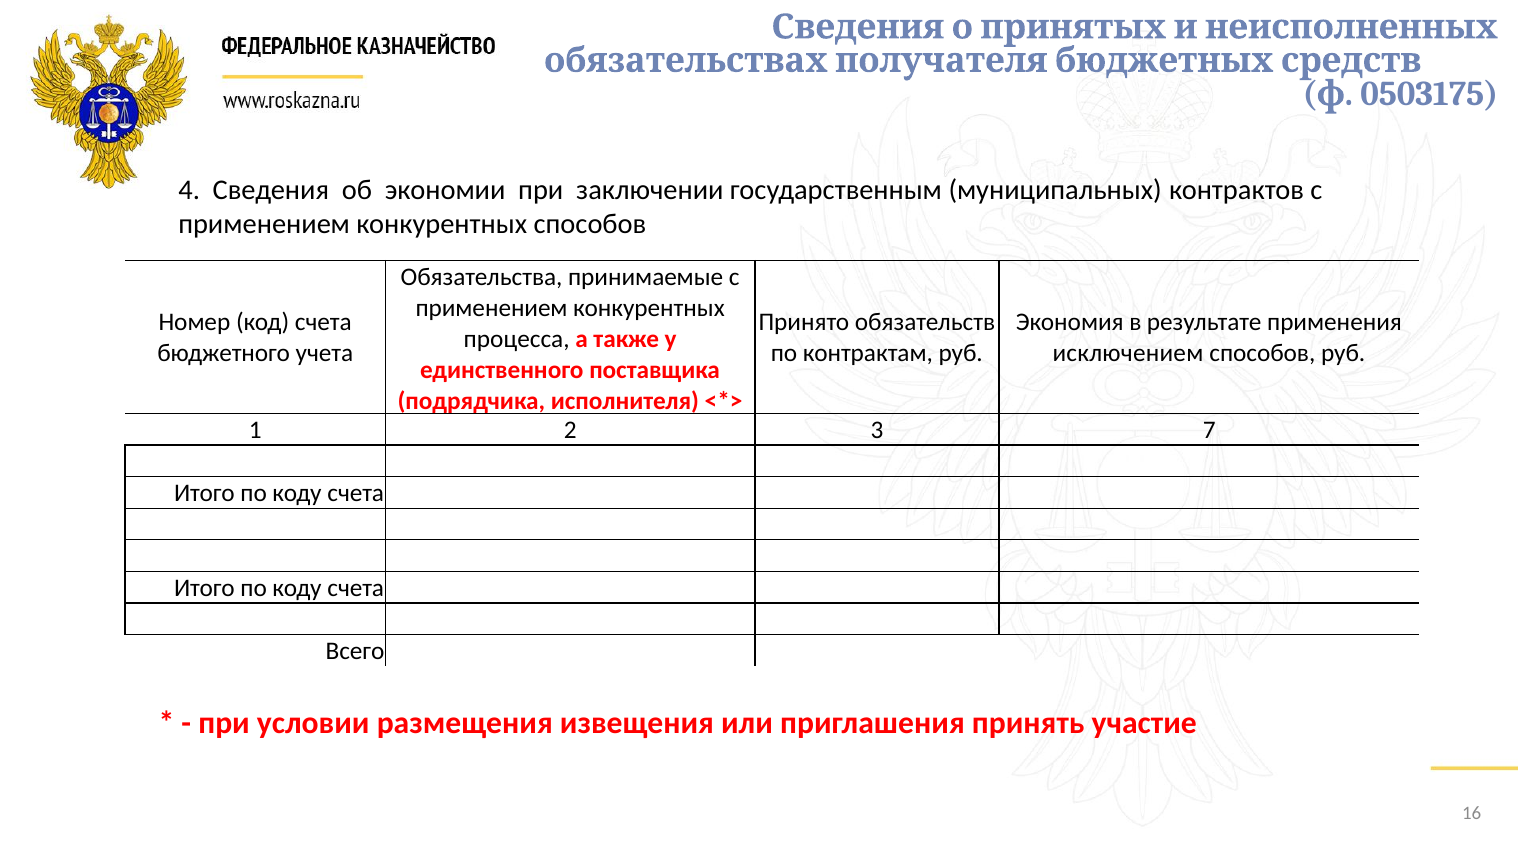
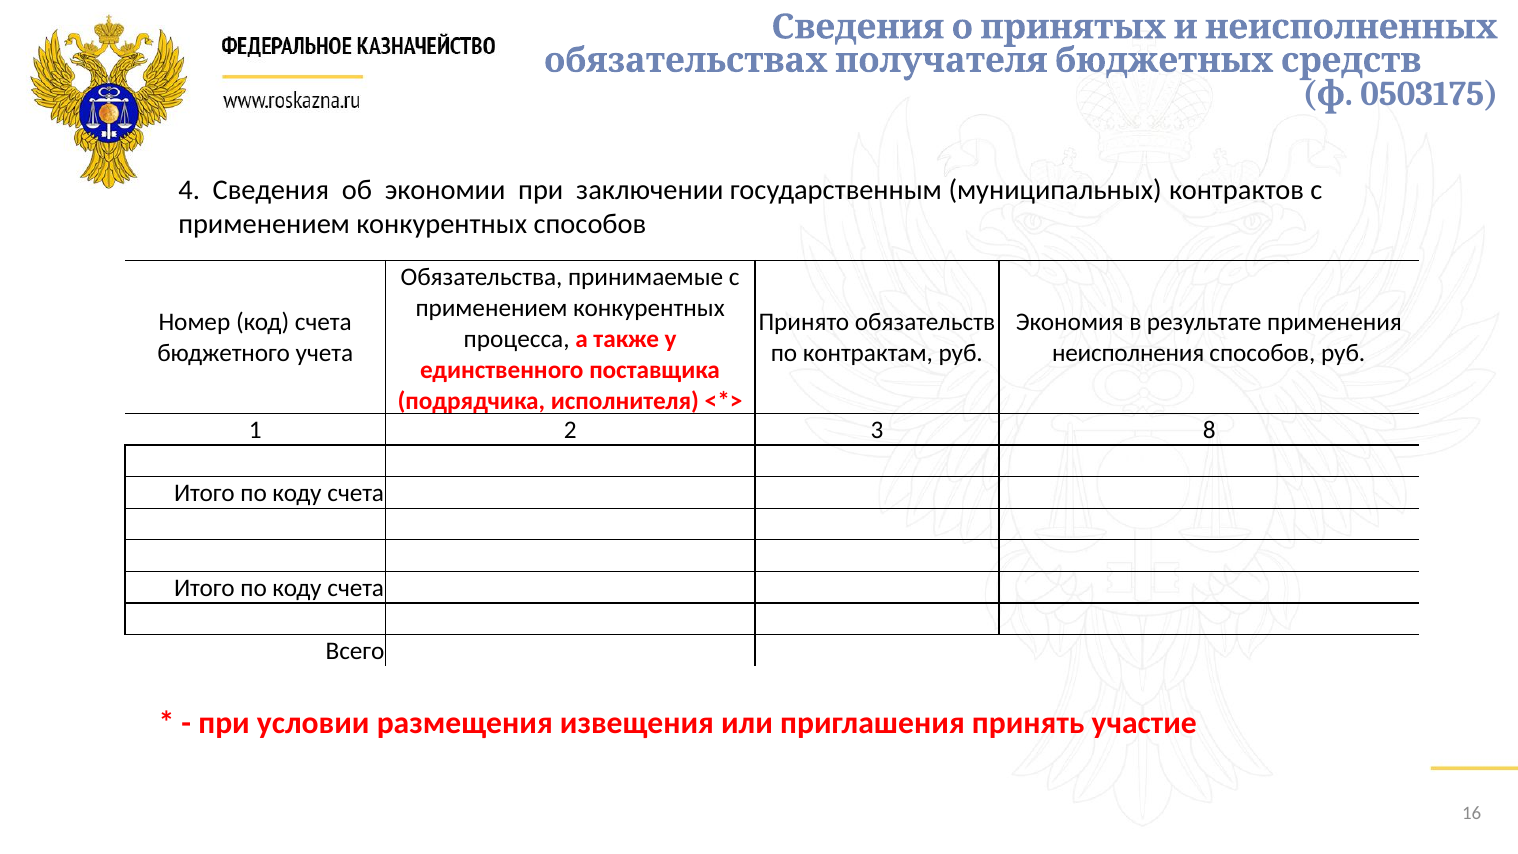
исключением: исключением -> неисполнения
7: 7 -> 8
